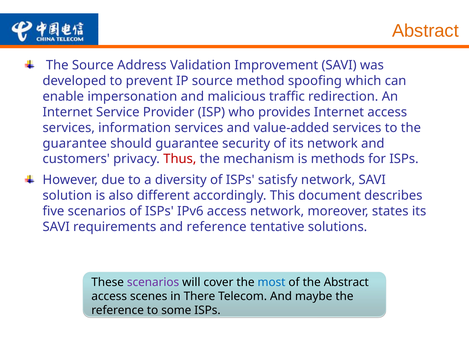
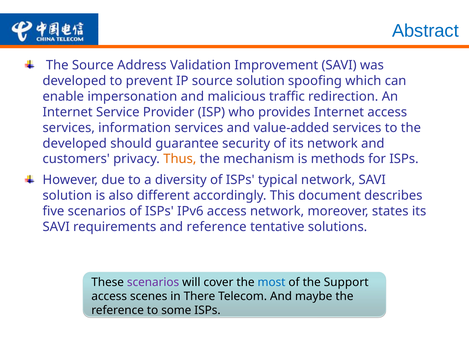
Abstract at (425, 31) colour: orange -> blue
source method: method -> solution
guarantee at (75, 143): guarantee -> developed
Thus colour: red -> orange
satisfy: satisfy -> typical
the Abstract: Abstract -> Support
